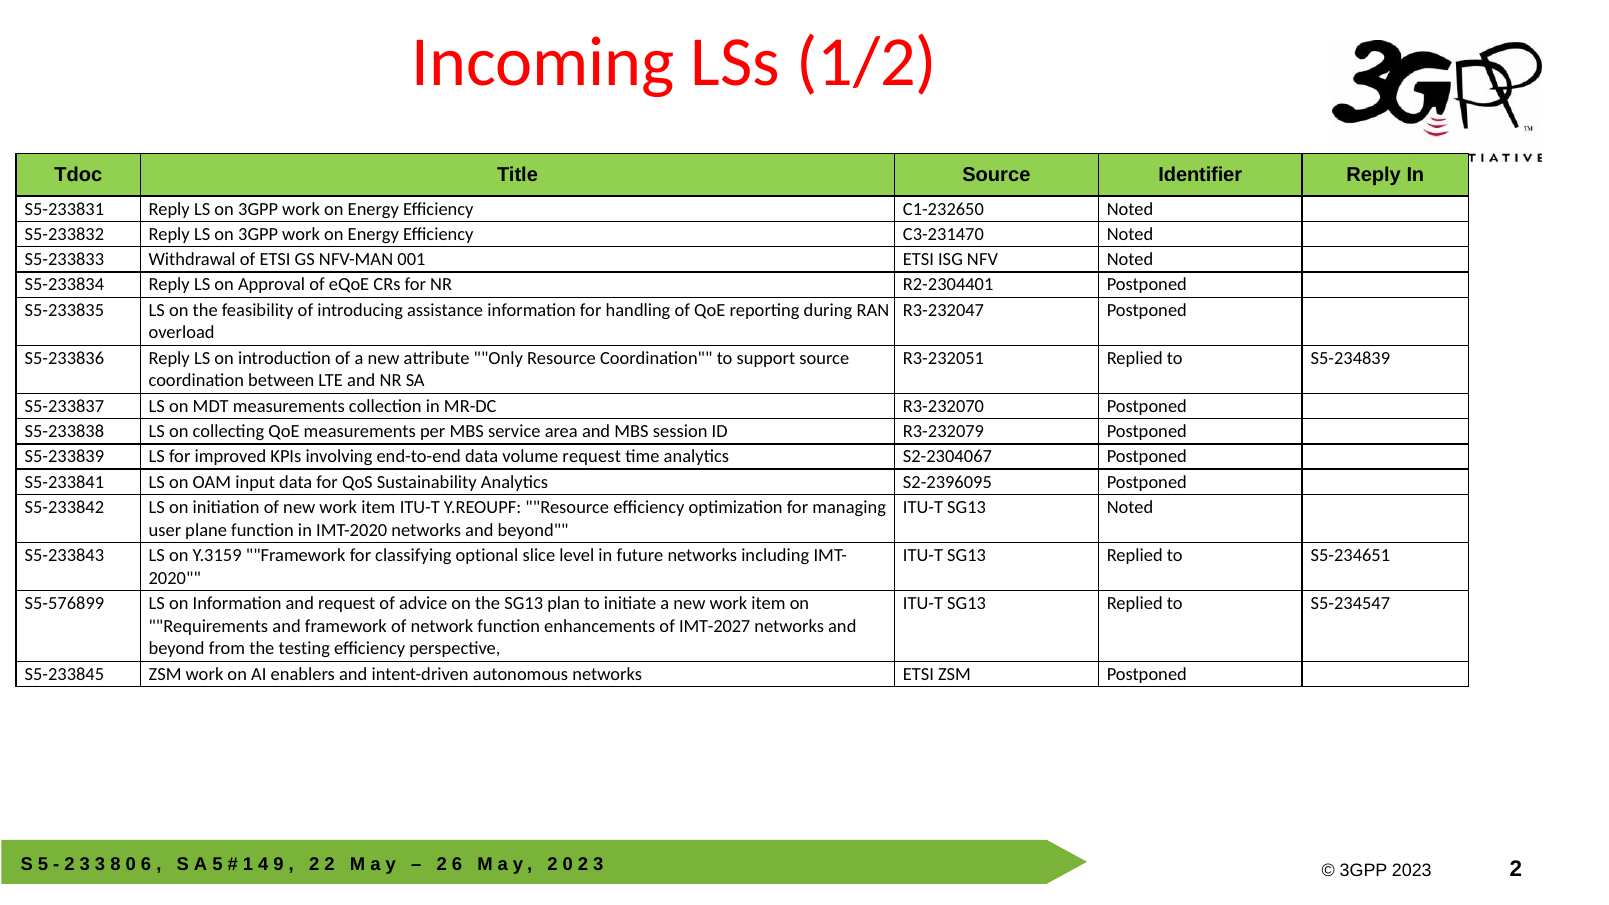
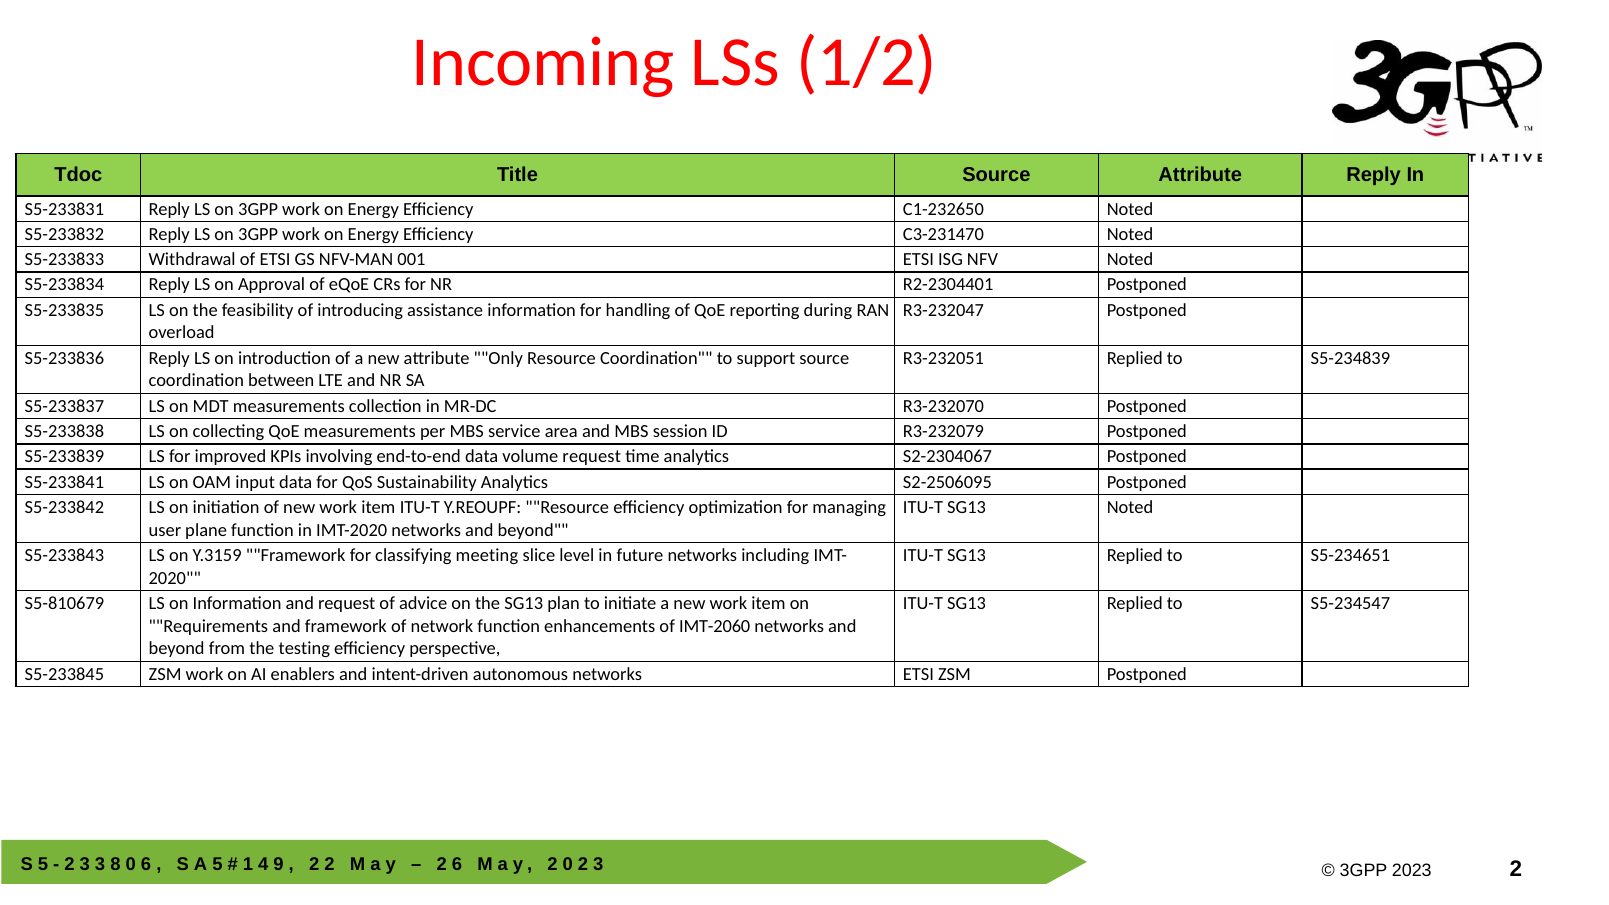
Source Identifier: Identifier -> Attribute
S2-2396095: S2-2396095 -> S2-2506095
optional: optional -> meeting
S5-576899: S5-576899 -> S5-810679
IMT-2027: IMT-2027 -> IMT-2060
